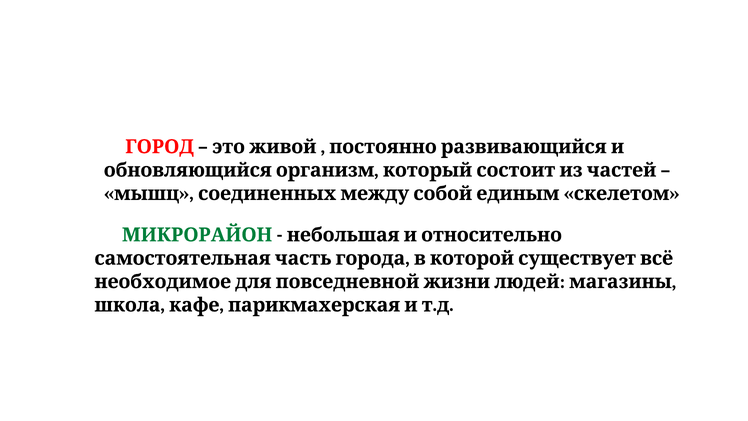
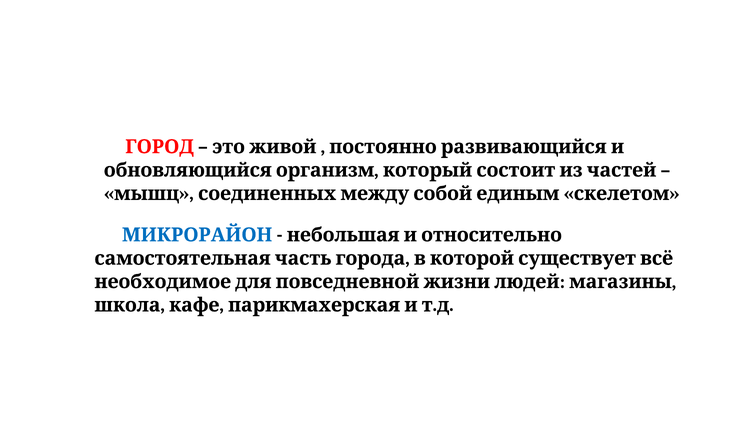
МИКРОРАЙОН colour: green -> blue
